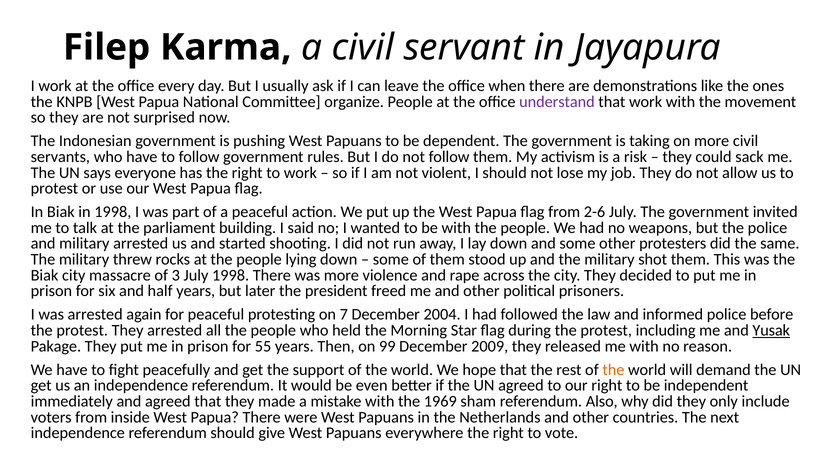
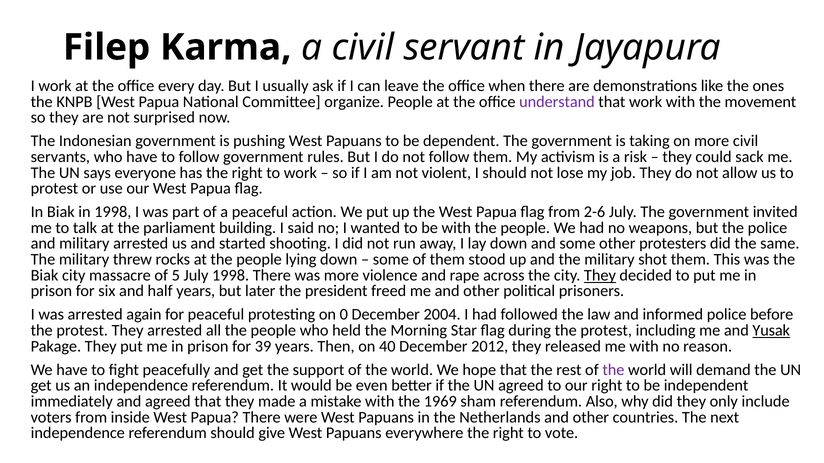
3: 3 -> 5
They at (600, 276) underline: none -> present
7: 7 -> 0
55: 55 -> 39
99: 99 -> 40
2009: 2009 -> 2012
the at (613, 370) colour: orange -> purple
